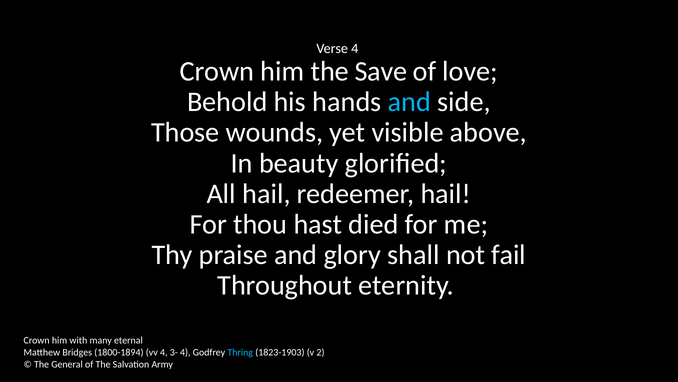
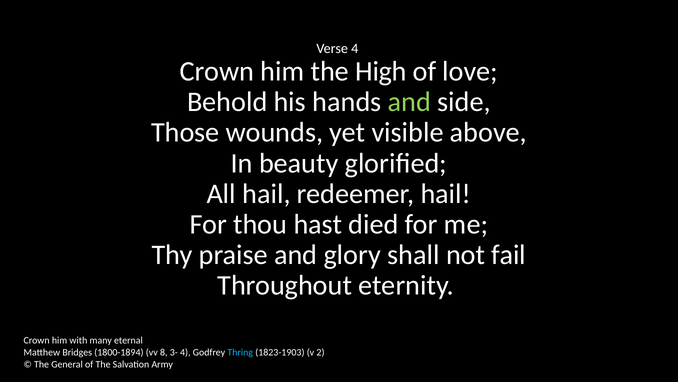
Save: Save -> High
and at (409, 102) colour: light blue -> light green
vv 4: 4 -> 8
